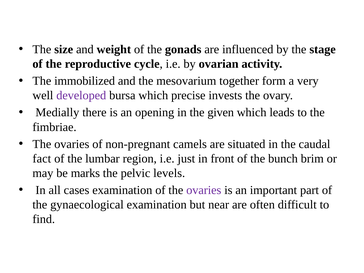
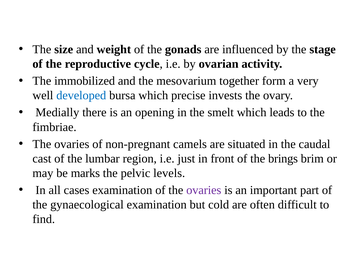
developed colour: purple -> blue
given: given -> smelt
fact: fact -> cast
bunch: bunch -> brings
near: near -> cold
